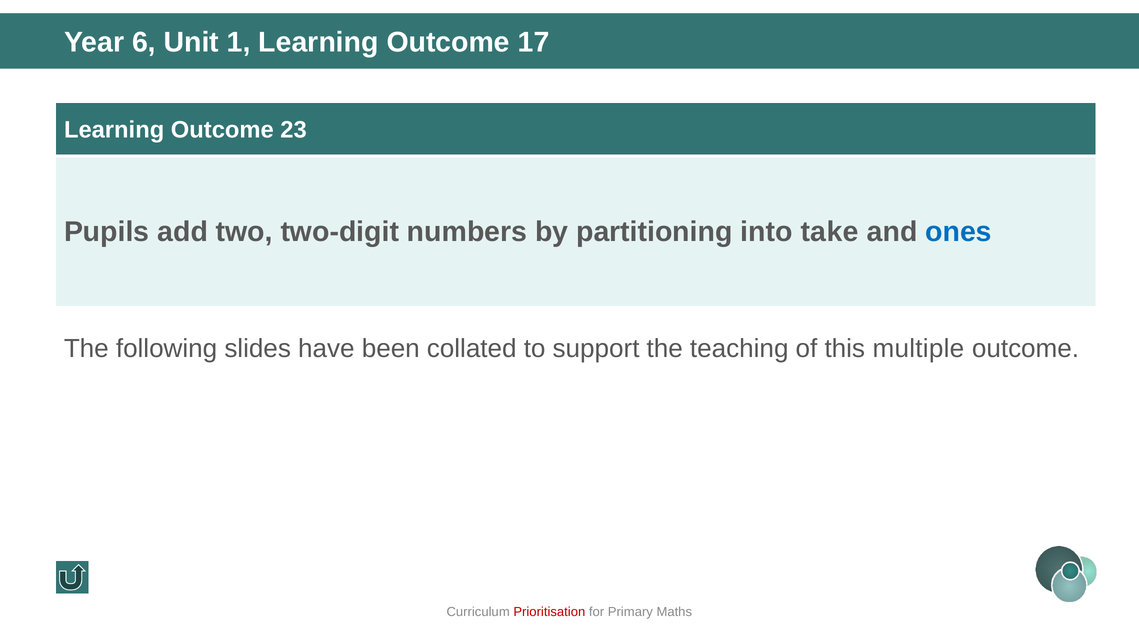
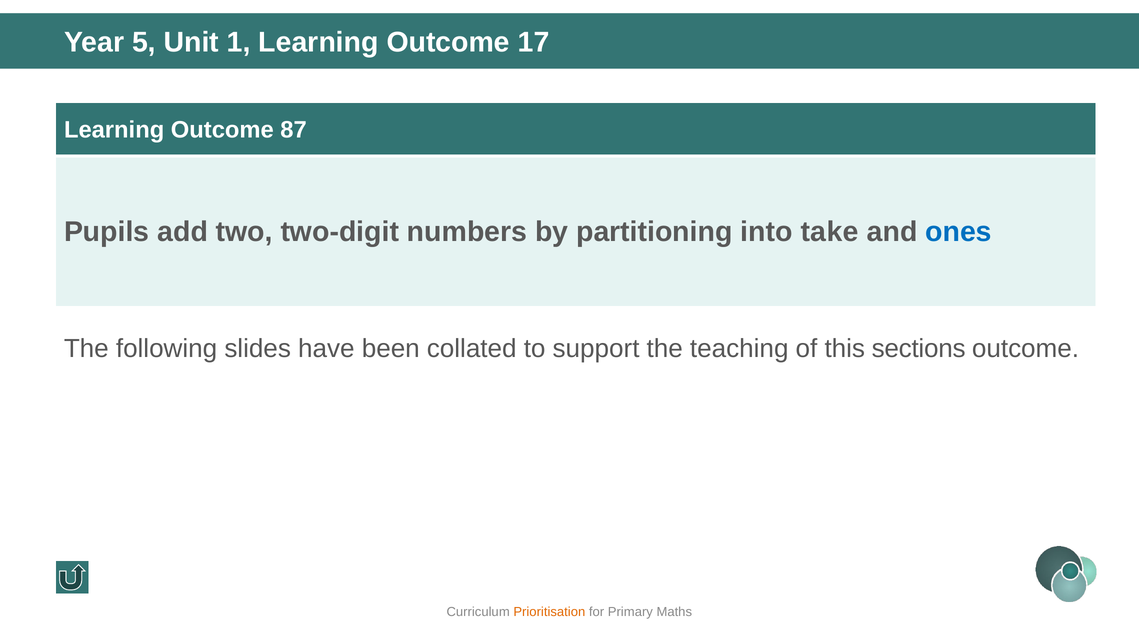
6: 6 -> 5
23: 23 -> 87
multiple: multiple -> sections
Prioritisation colour: red -> orange
